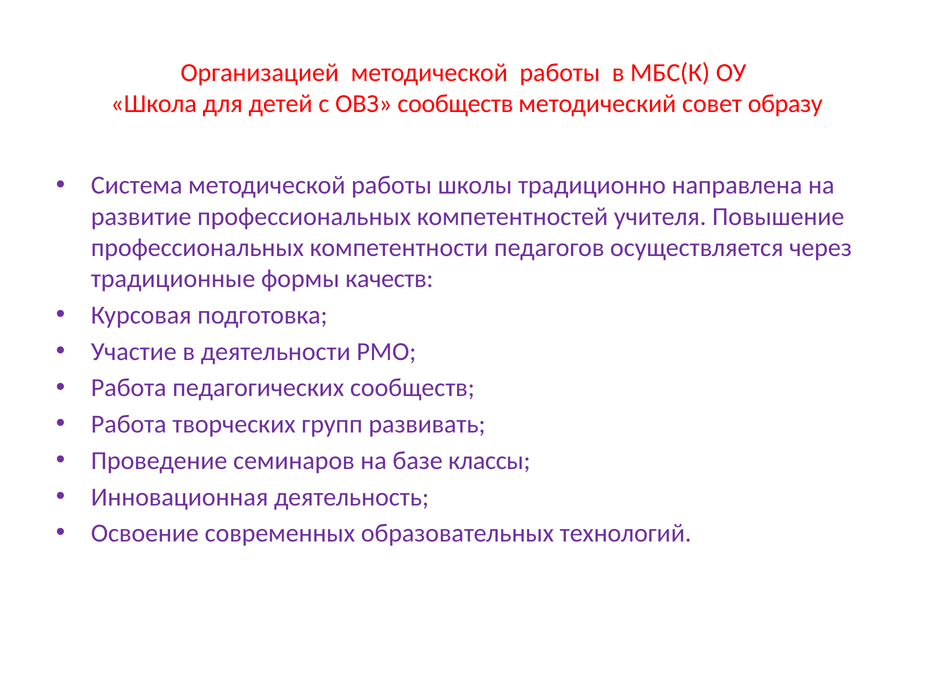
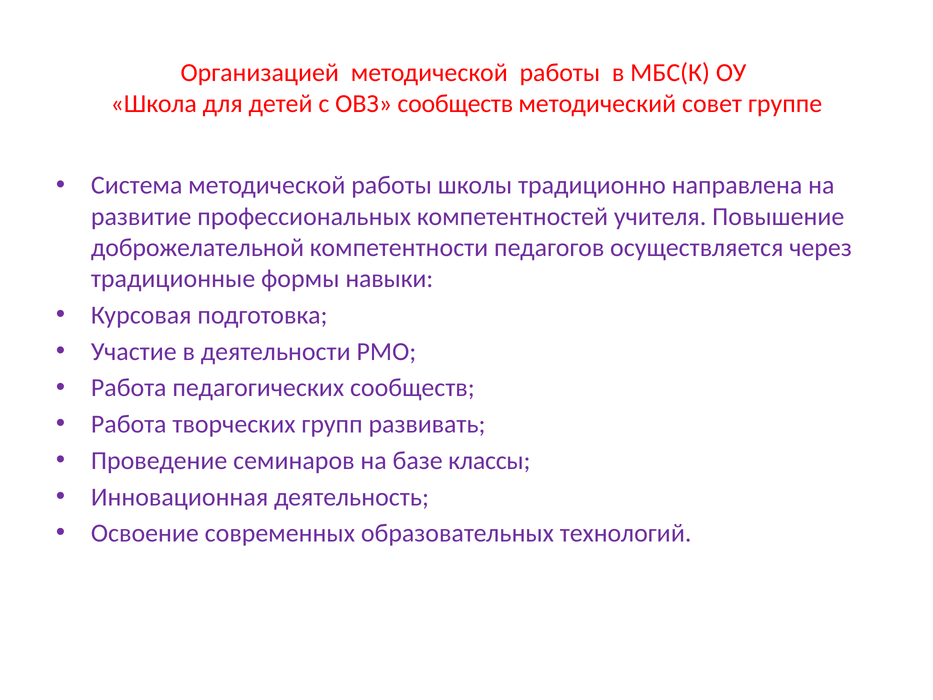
образу: образу -> группе
профессиональных at (197, 248): профессиональных -> доброжелательной
качеств: качеств -> навыки
